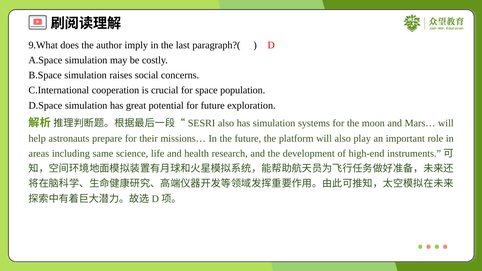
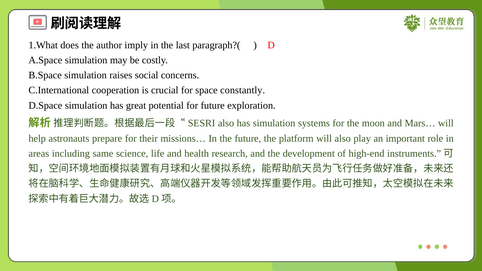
9.What: 9.What -> 1.What
population: population -> constantly
